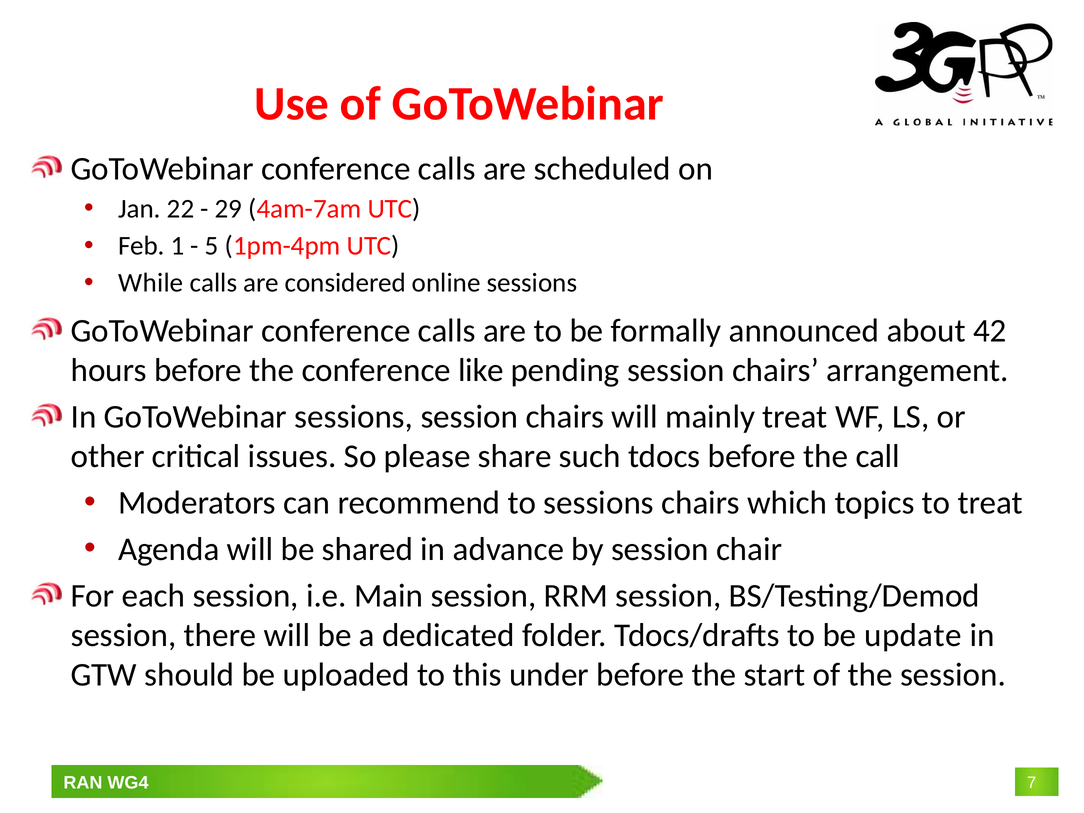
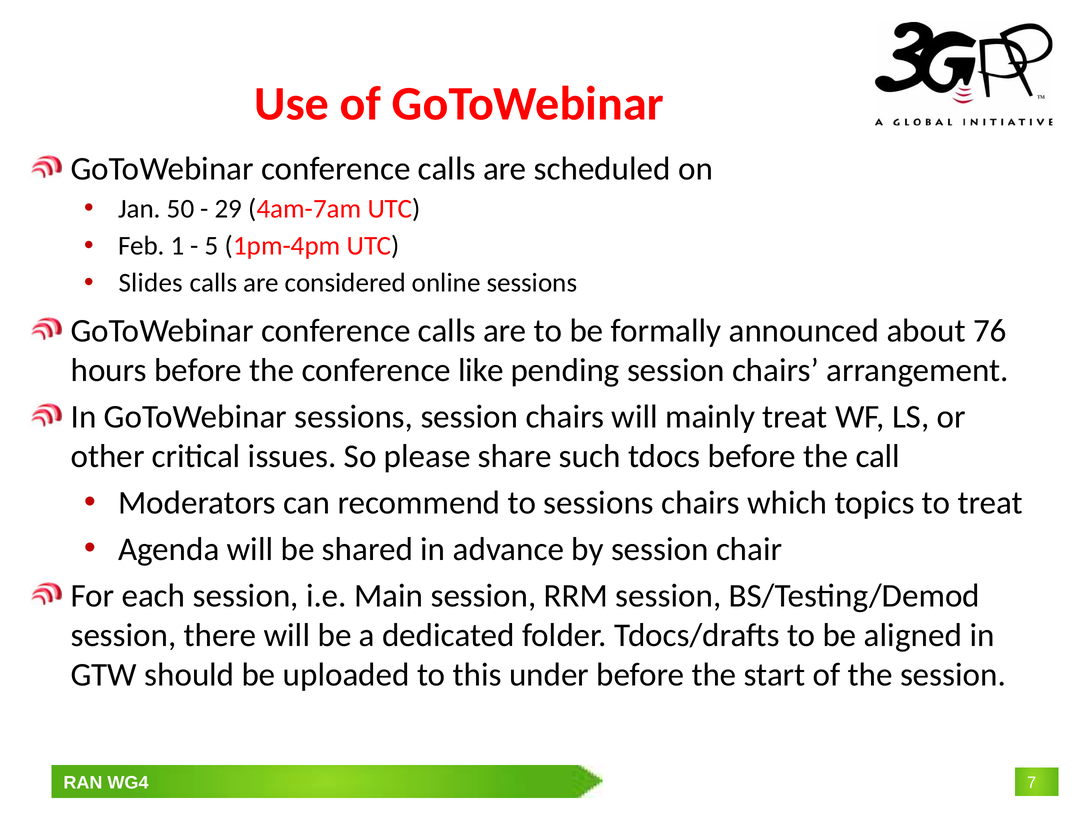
22: 22 -> 50
While: While -> Slides
42: 42 -> 76
update: update -> aligned
